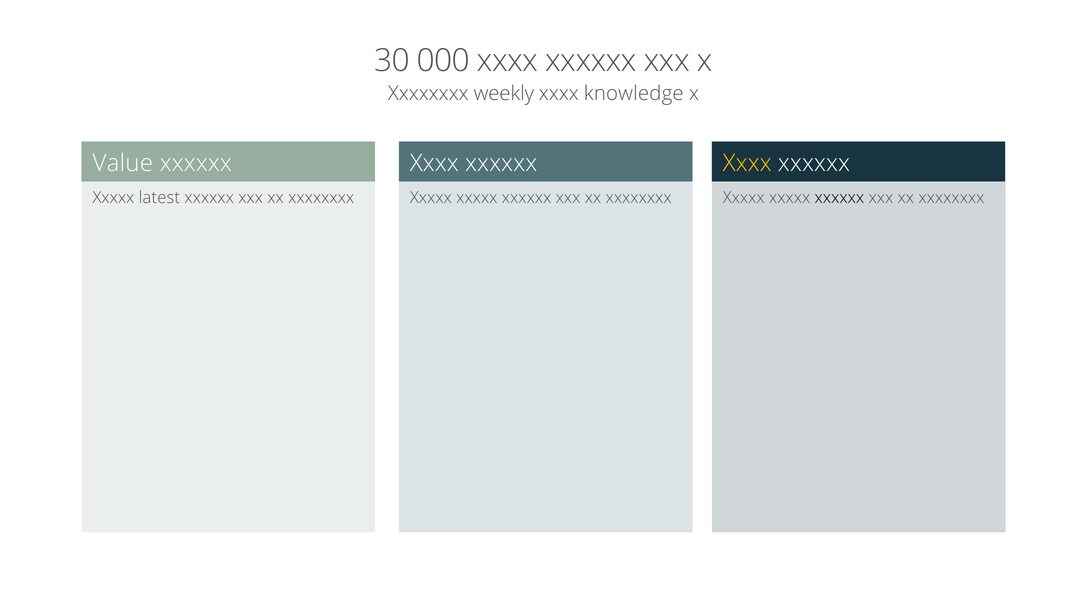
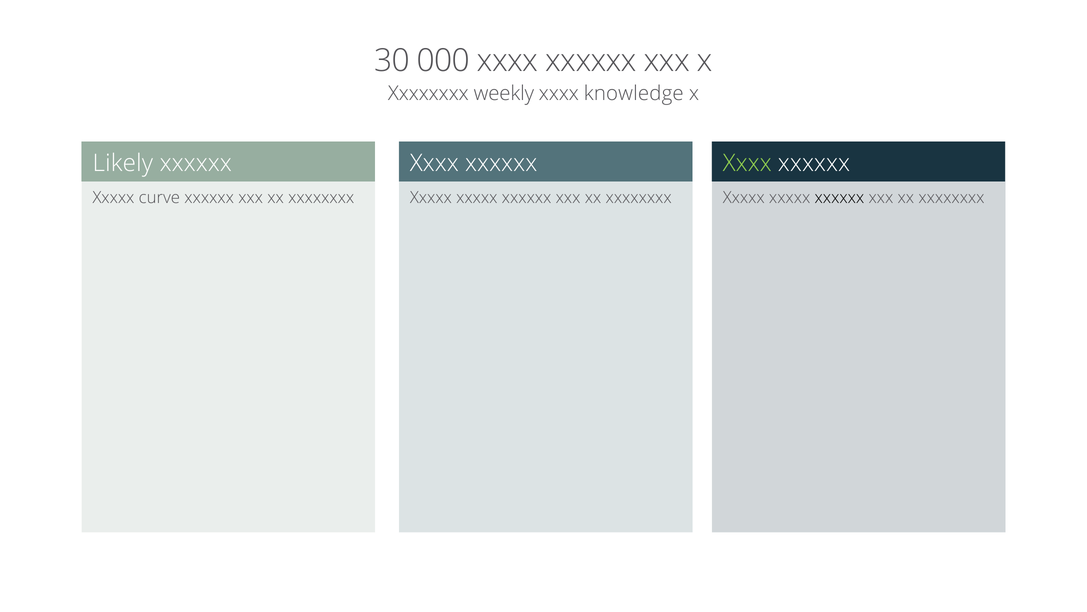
Value: Value -> Likely
Xxxx at (747, 163) colour: yellow -> light green
latest: latest -> curve
